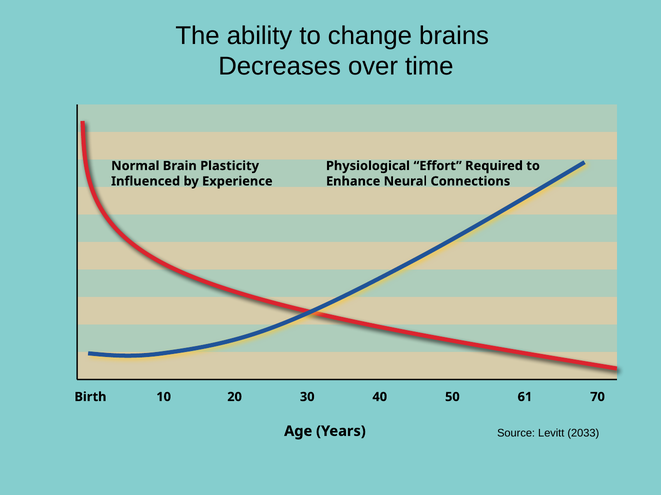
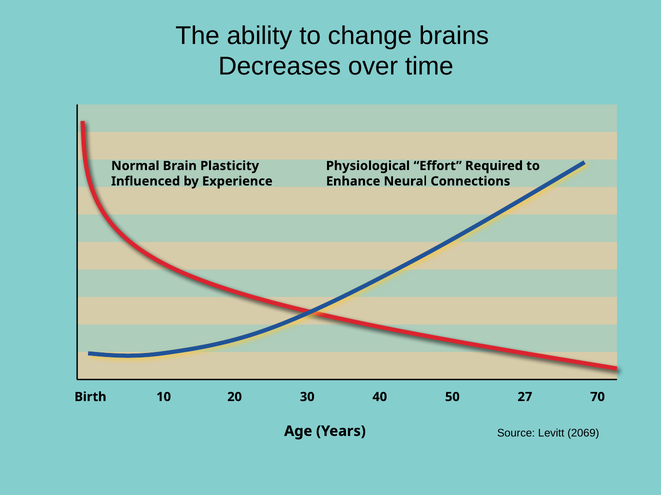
61: 61 -> 27
2033: 2033 -> 2069
